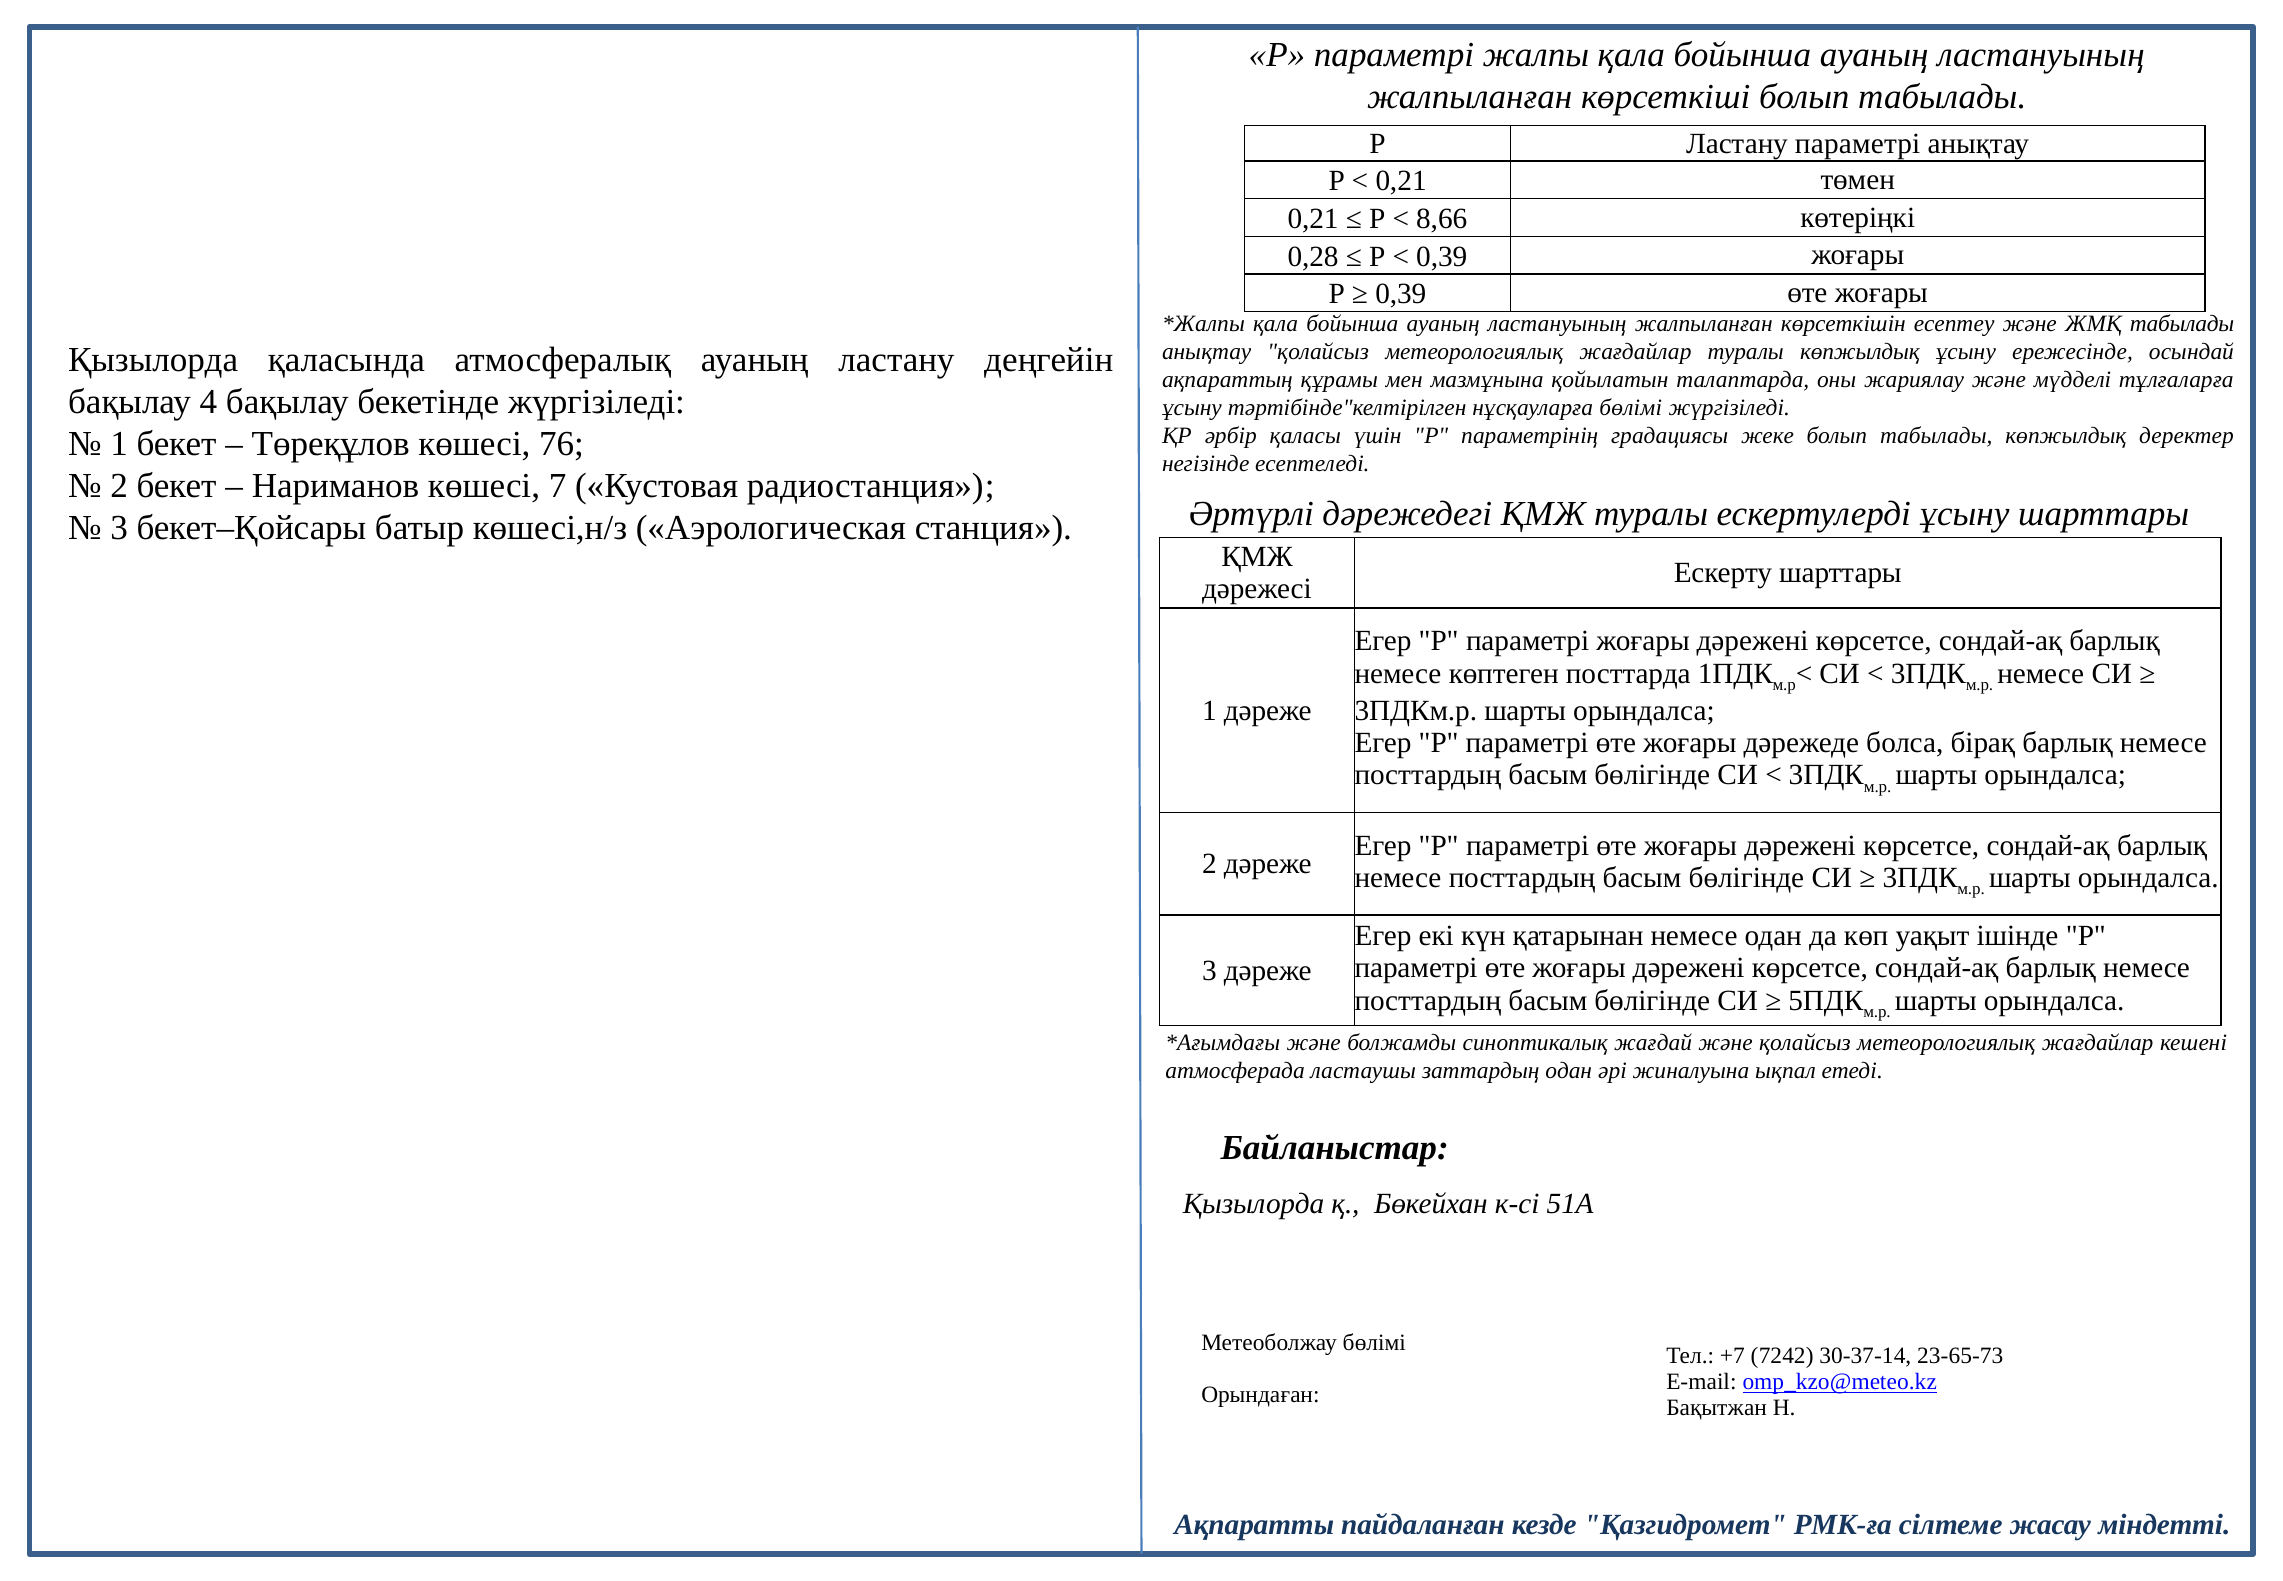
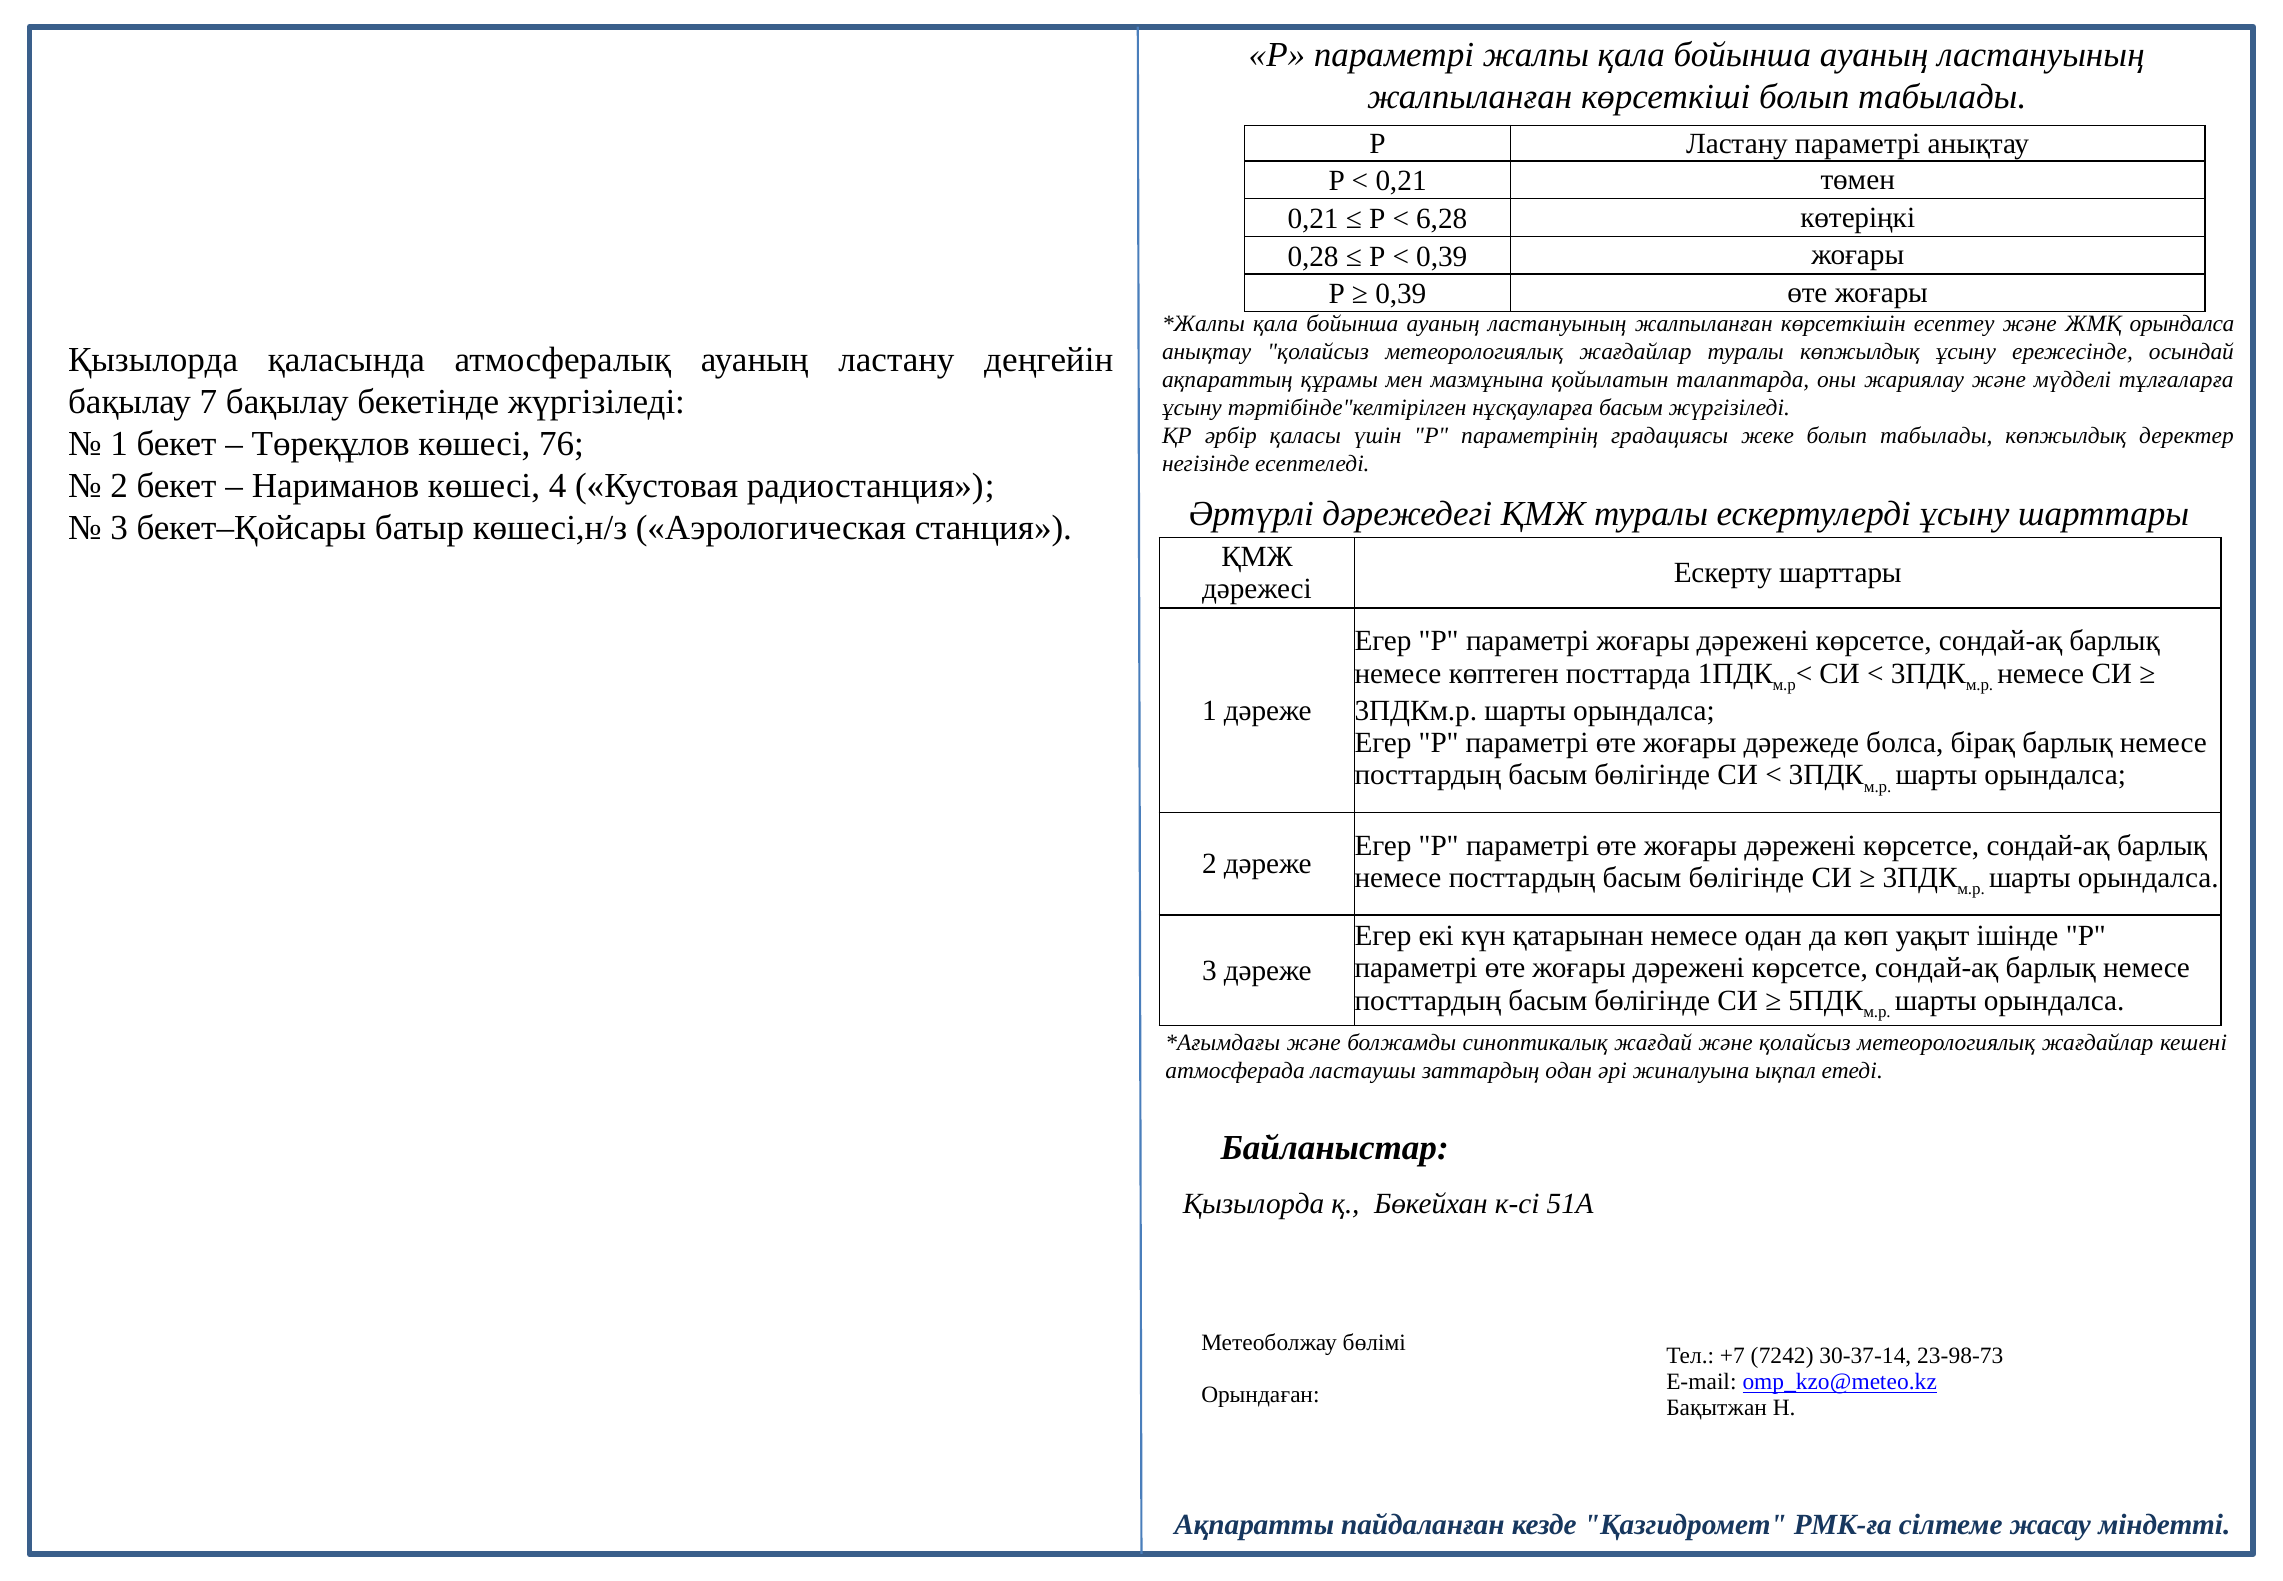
8,66: 8,66 -> 6,28
ЖМҚ табылады: табылады -> орындалса
4: 4 -> 7
нұсқауларға бөлімі: бөлімі -> басым
7: 7 -> 4
23-65-73: 23-65-73 -> 23-98-73
